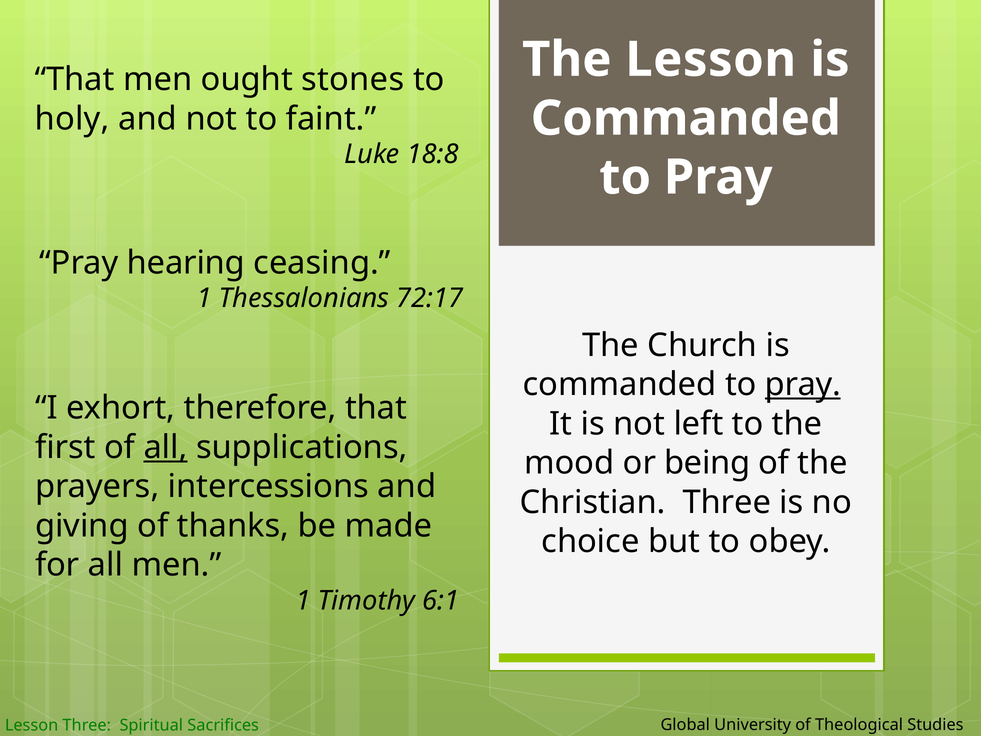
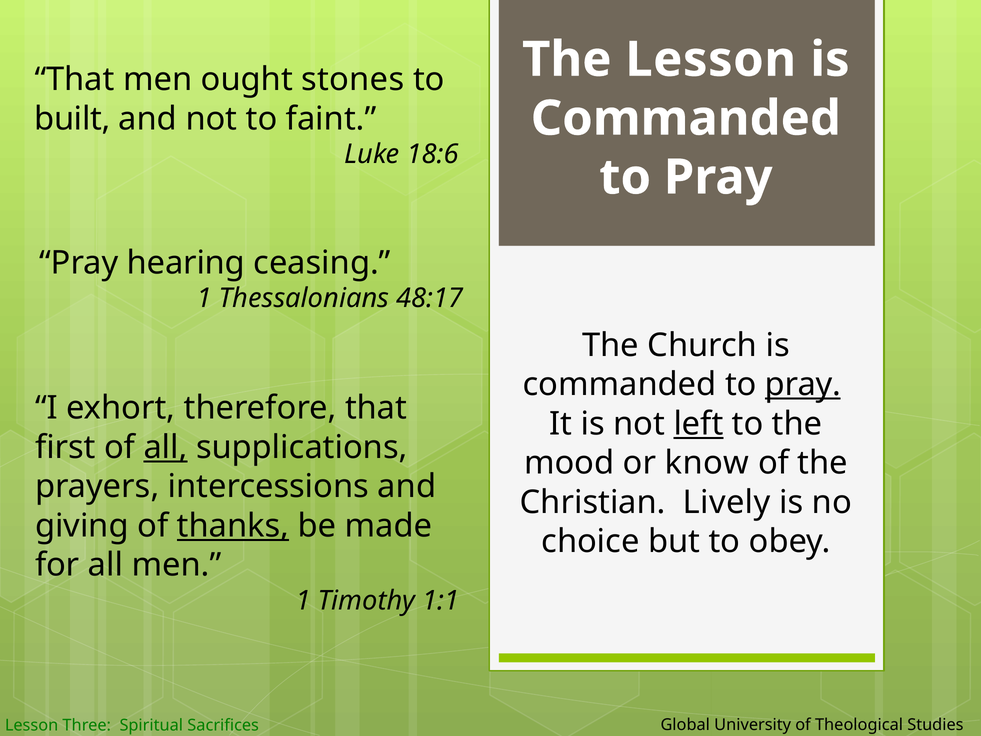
holy: holy -> built
18:8: 18:8 -> 18:6
72:17: 72:17 -> 48:17
left underline: none -> present
being: being -> know
Christian Three: Three -> Lively
thanks underline: none -> present
6:1: 6:1 -> 1:1
